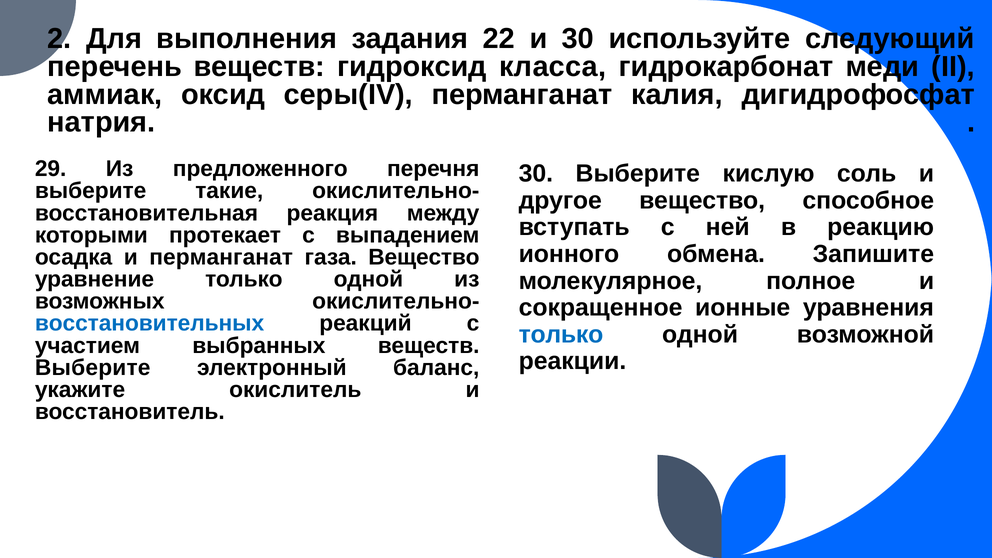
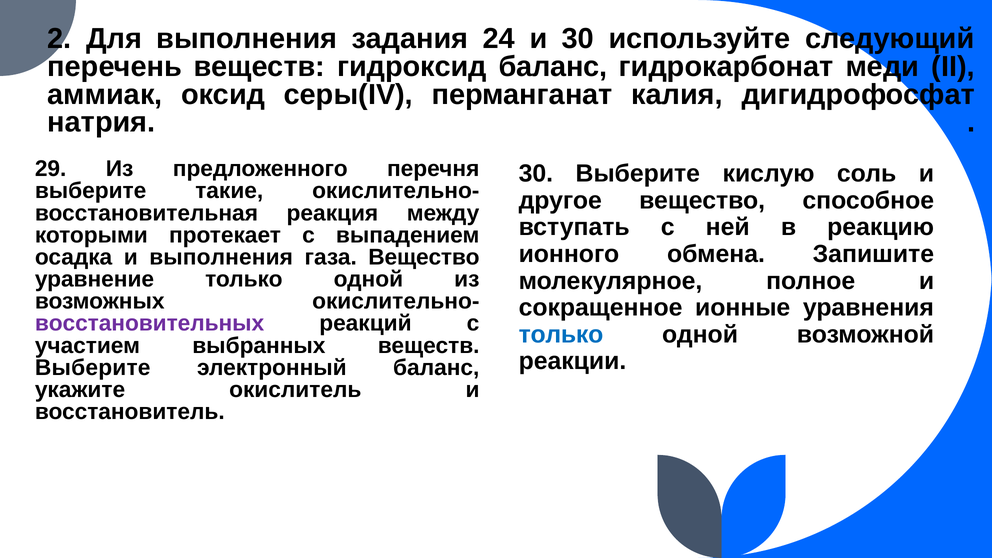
22: 22 -> 24
гидроксид класса: класса -> баланс
и перманганат: перманганат -> выполнения
восстановительных colour: blue -> purple
